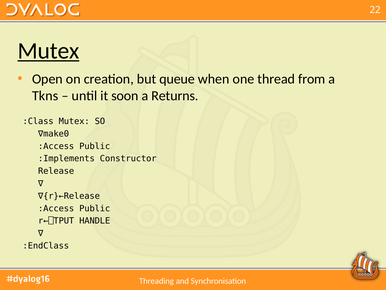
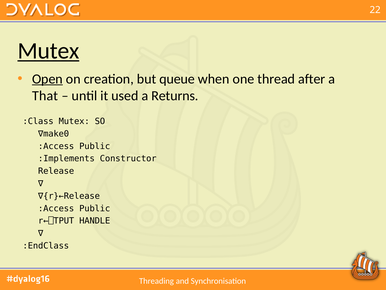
Open underline: none -> present
from: from -> after
Tkns: Tkns -> That
soon: soon -> used
